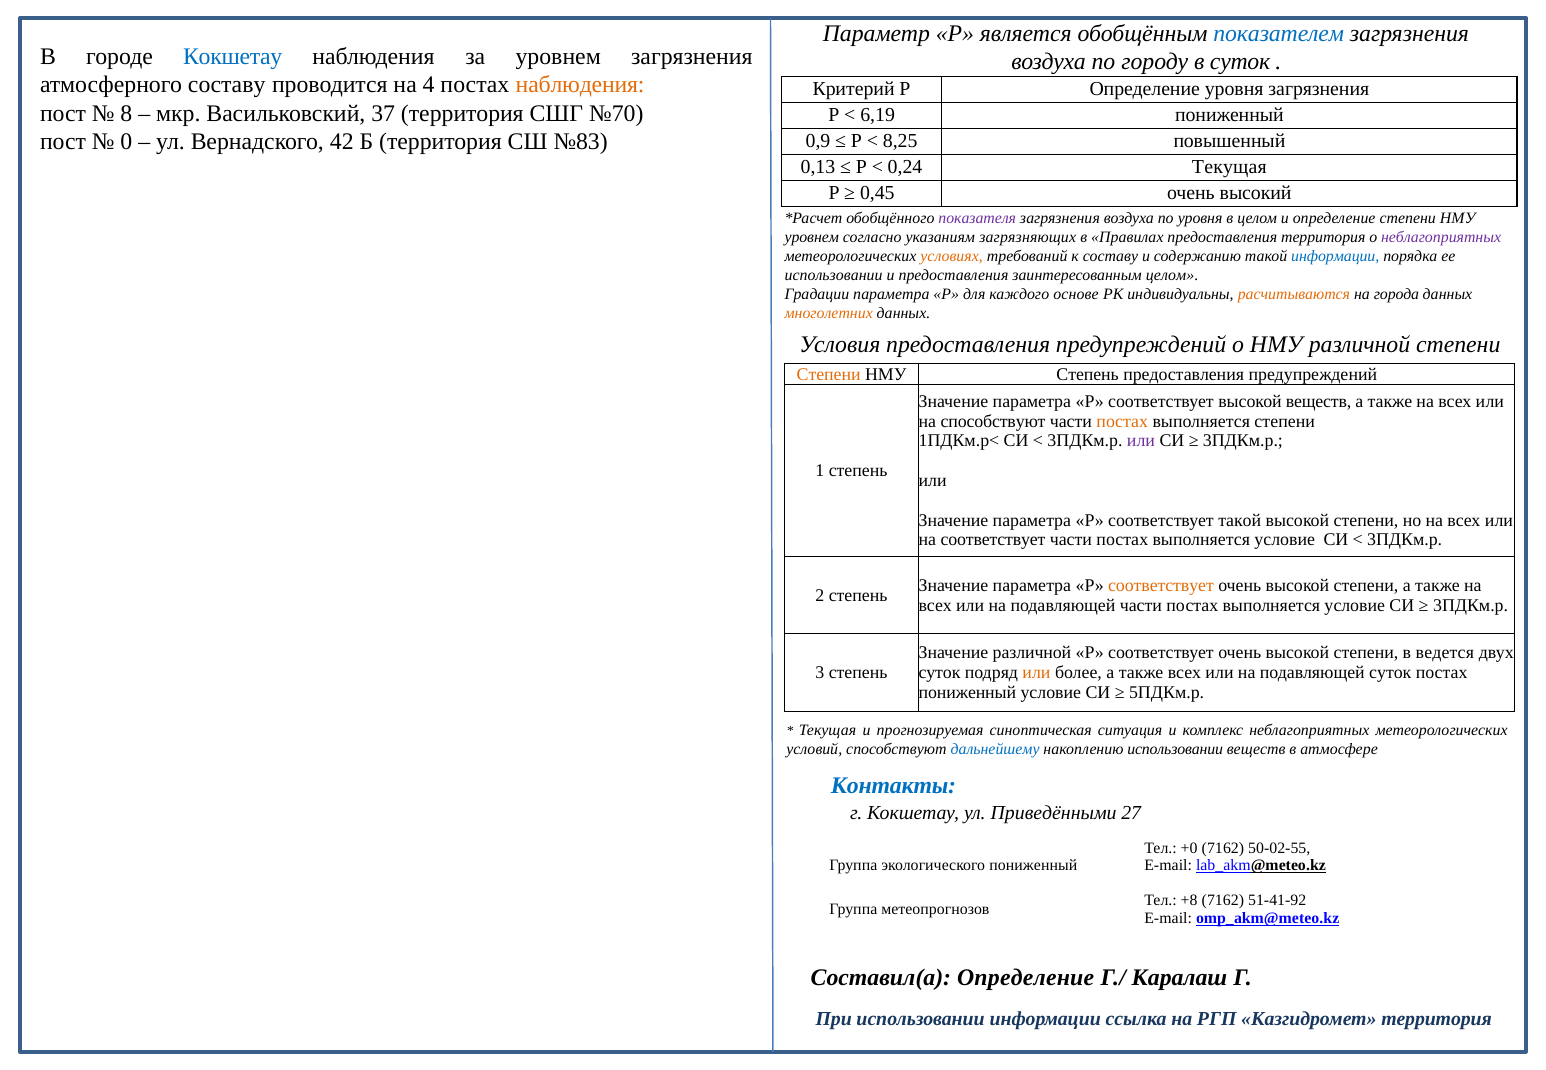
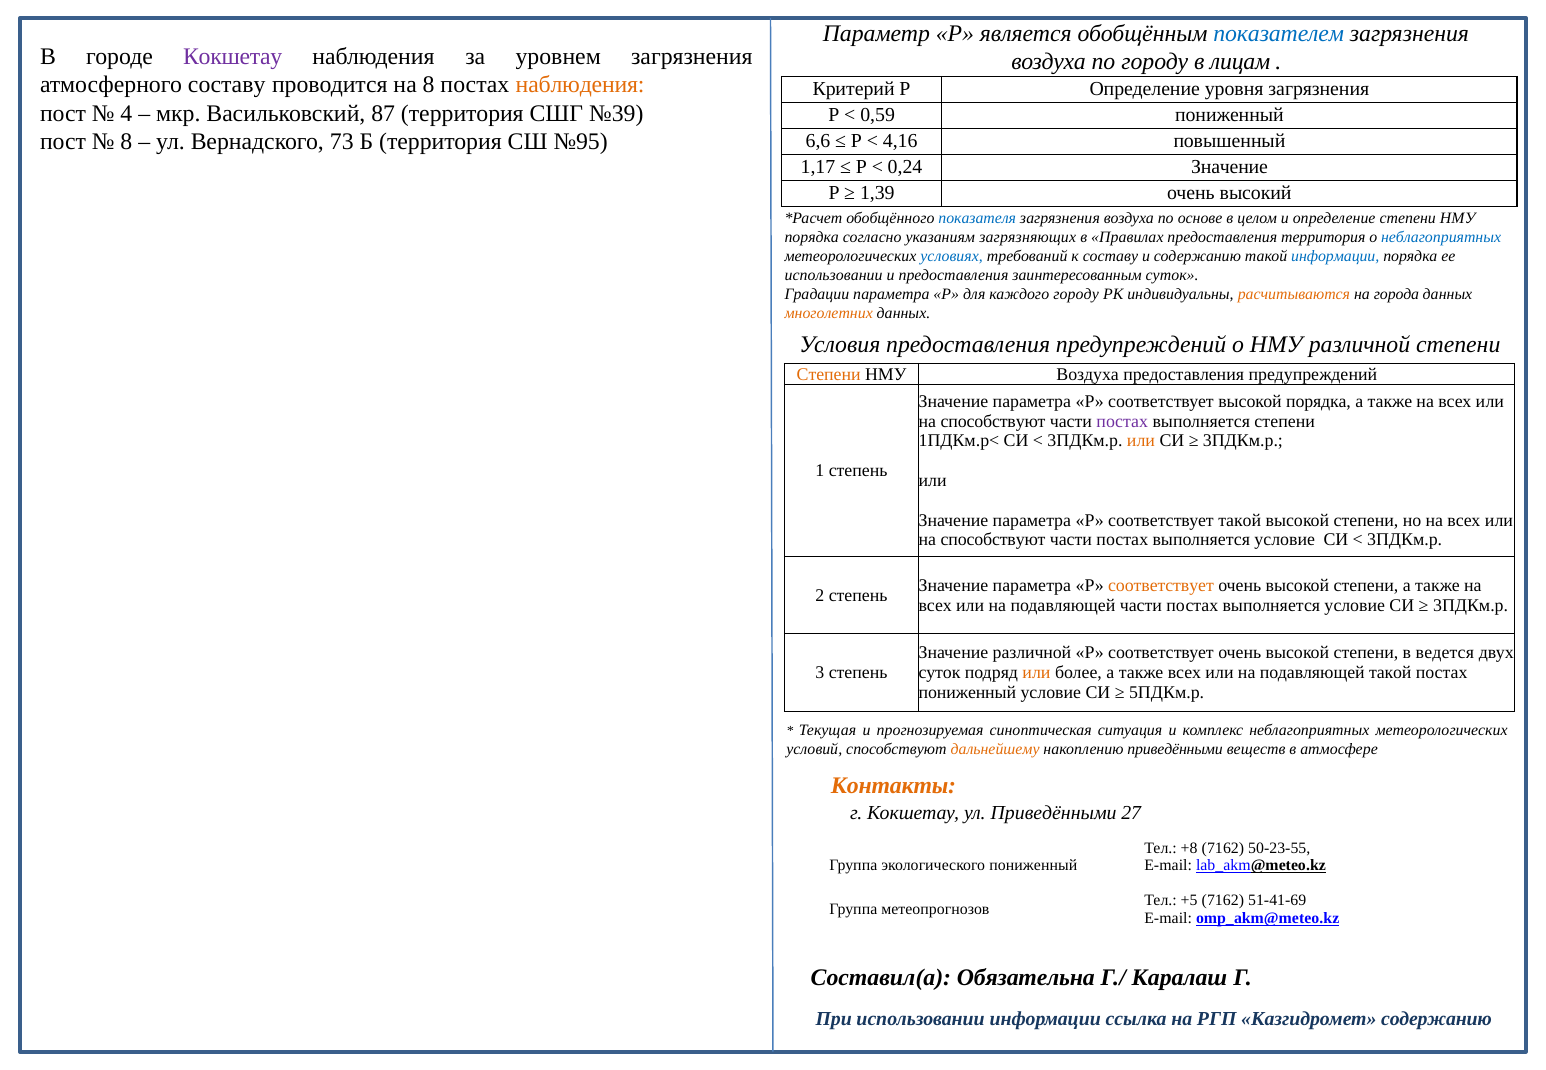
Кокшетау at (233, 56) colour: blue -> purple
в суток: суток -> лицам
на 4: 4 -> 8
8: 8 -> 4
37: 37 -> 87
№70: №70 -> №39
6,19: 6,19 -> 0,59
0 at (126, 142): 0 -> 8
42: 42 -> 73
№83: №83 -> №95
0,9: 0,9 -> 6,6
8,25: 8,25 -> 4,16
0,13: 0,13 -> 1,17
0,24 Текущая: Текущая -> Значение
0,45: 0,45 -> 1,39
показателя colour: purple -> blue
по уровня: уровня -> основе
уровнем at (812, 237): уровнем -> порядка
неблагоприятных at (1441, 237) colour: purple -> blue
условиях colour: orange -> blue
заинтересованным целом: целом -> суток
каждого основе: основе -> городу
НМУ Степень: Степень -> Воздуха
высокой веществ: веществ -> порядка
постах at (1122, 421) colour: orange -> purple
или at (1141, 441) colour: purple -> orange
соответствует at (993, 540): соответствует -> способствуют
подавляющей суток: суток -> такой
дальнейшему colour: blue -> orange
накоплению использовании: использовании -> приведёнными
Контакты colour: blue -> orange
+0: +0 -> +8
50-02-55: 50-02-55 -> 50-23-55
+8: +8 -> +5
51-41-92: 51-41-92 -> 51-41-69
Составил(а Определение: Определение -> Обязательна
Казгидромет территория: территория -> содержанию
